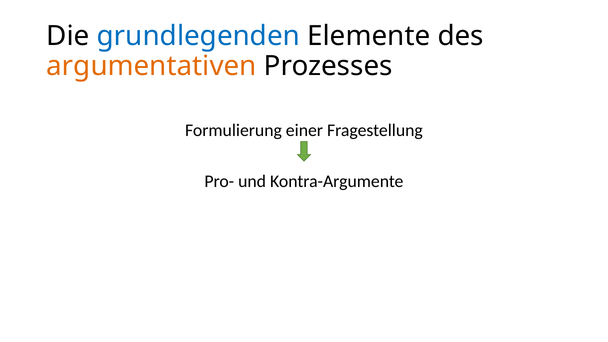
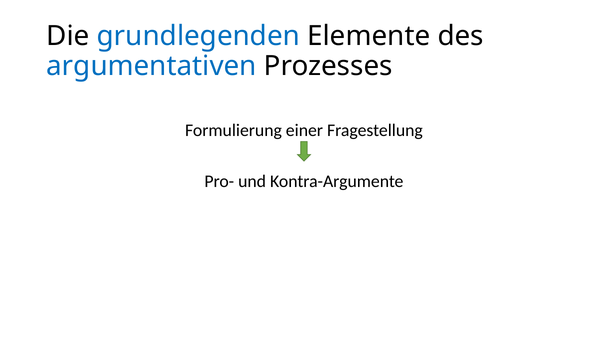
argumentativen colour: orange -> blue
